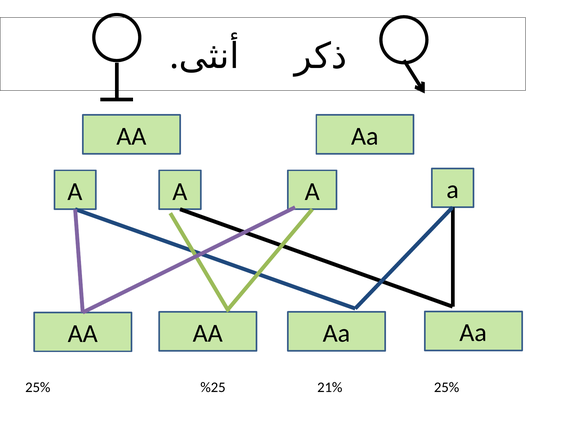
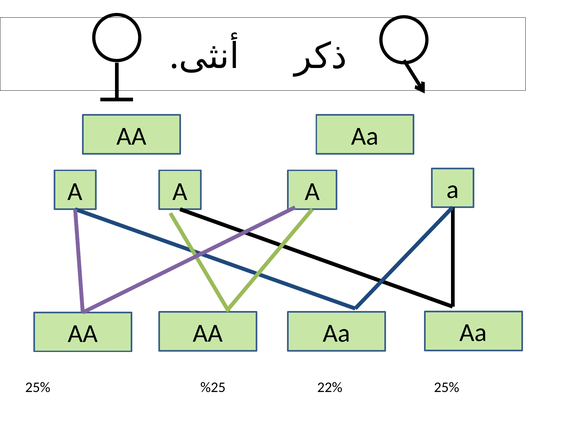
21%: 21% -> 22%
